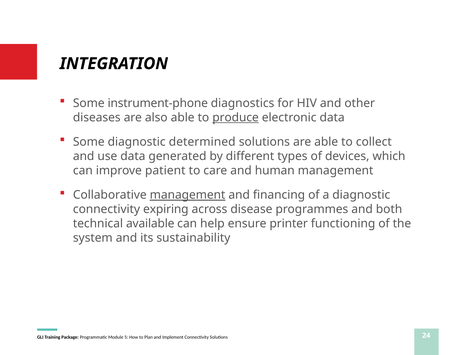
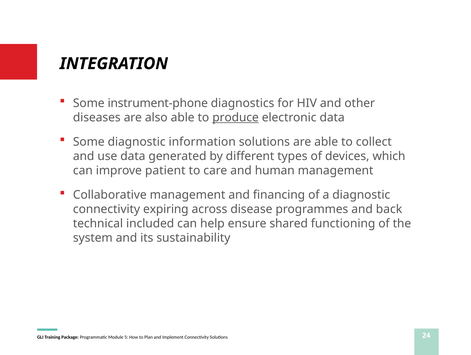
determined: determined -> information
management at (188, 195) underline: present -> none
both: both -> back
available: available -> included
printer: printer -> shared
